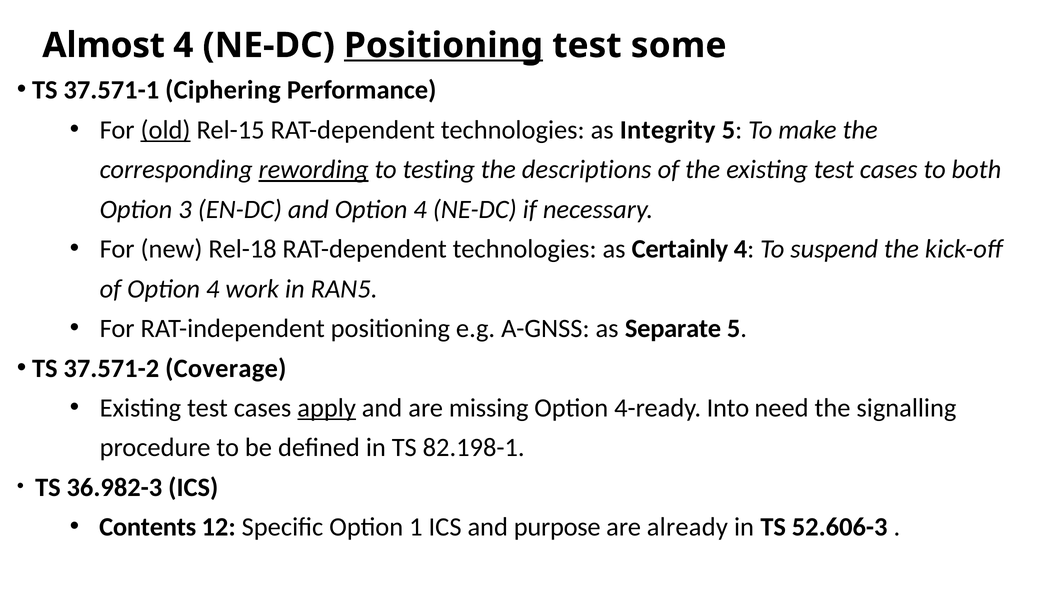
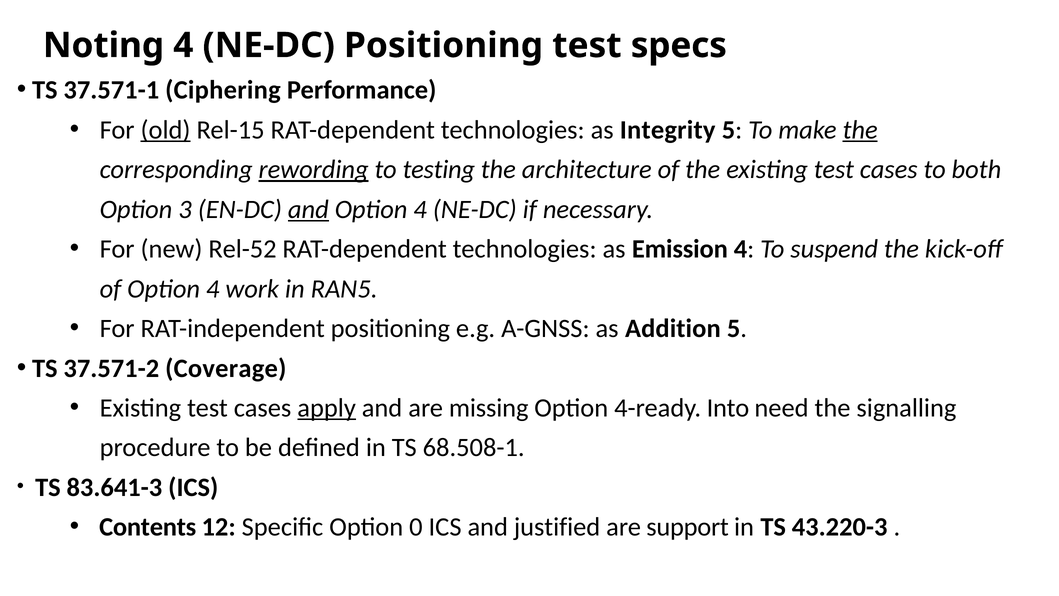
Almost: Almost -> Noting
Positioning at (443, 45) underline: present -> none
some: some -> specs
the at (860, 130) underline: none -> present
descriptions: descriptions -> architecture
and at (308, 209) underline: none -> present
Rel-18: Rel-18 -> Rel-52
Certainly: Certainly -> Emission
Separate: Separate -> Addition
82.198-1: 82.198-1 -> 68.508-1
36.982-3: 36.982-3 -> 83.641-3
1: 1 -> 0
purpose: purpose -> justified
already: already -> support
52.606-3: 52.606-3 -> 43.220-3
